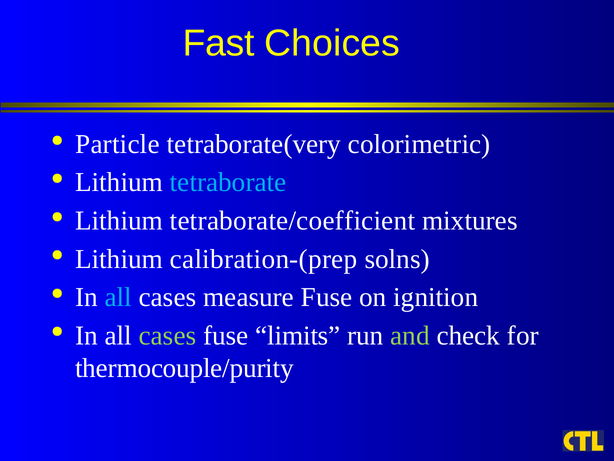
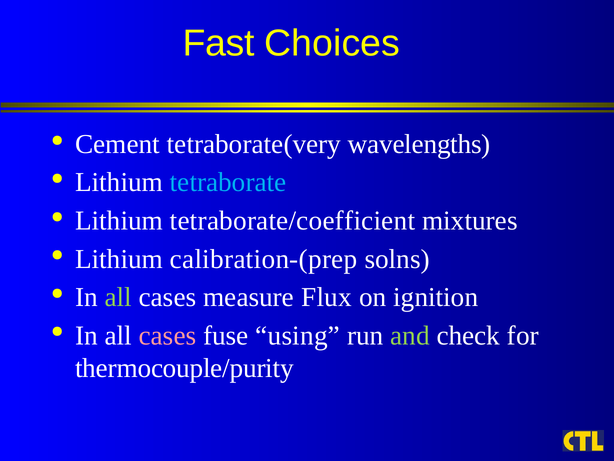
Particle: Particle -> Cement
colorimetric: colorimetric -> wavelengths
all at (118, 297) colour: light blue -> light green
measure Fuse: Fuse -> Flux
cases at (168, 335) colour: light green -> pink
limits: limits -> using
